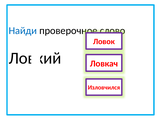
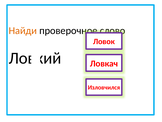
Найди colour: blue -> orange
